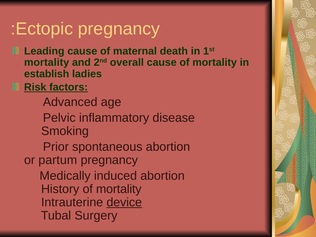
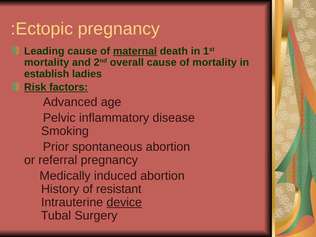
maternal underline: none -> present
partum: partum -> referral
History of mortality: mortality -> resistant
